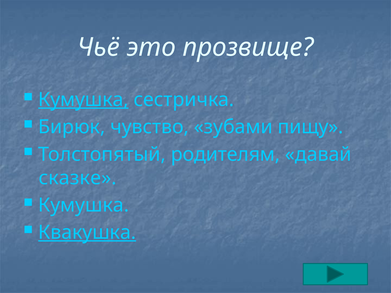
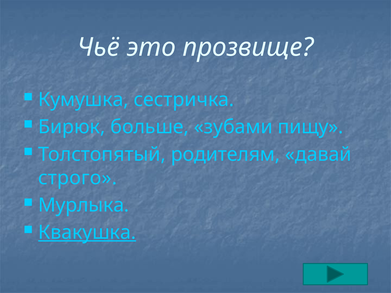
Кумушка at (83, 100) underline: present -> none
чувство: чувство -> больше
сказке: сказке -> строго
Кумушка at (84, 205): Кумушка -> Мурлыка
